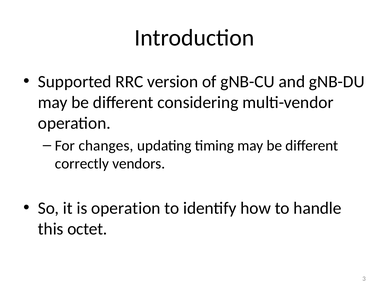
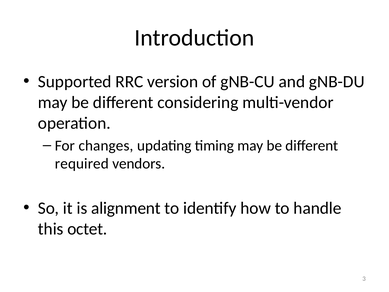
correctly: correctly -> required
is operation: operation -> alignment
